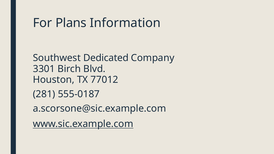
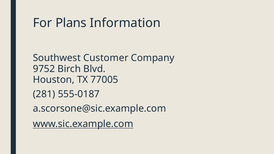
Dedicated: Dedicated -> Customer
3301: 3301 -> 9752
77012: 77012 -> 77005
